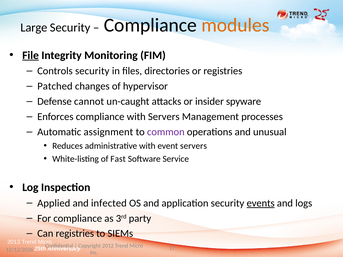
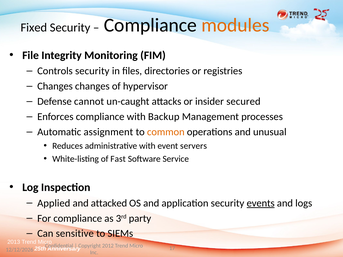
Large: Large -> Fixed
File underline: present -> none
Patched at (55, 86): Patched -> Changes
spyware: spyware -> secured
with Servers: Servers -> Backup
common colour: purple -> orange
infected: infected -> attacked
Can registries: registries -> sensitive
